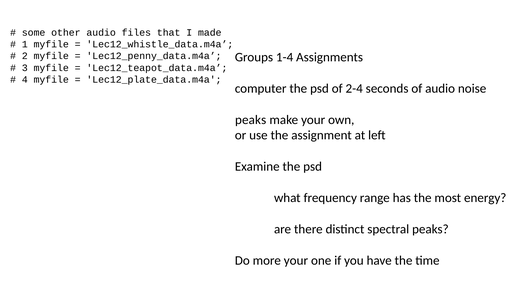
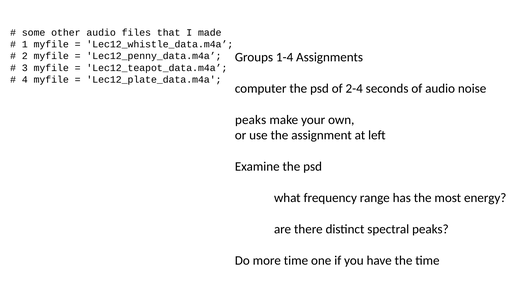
more your: your -> time
